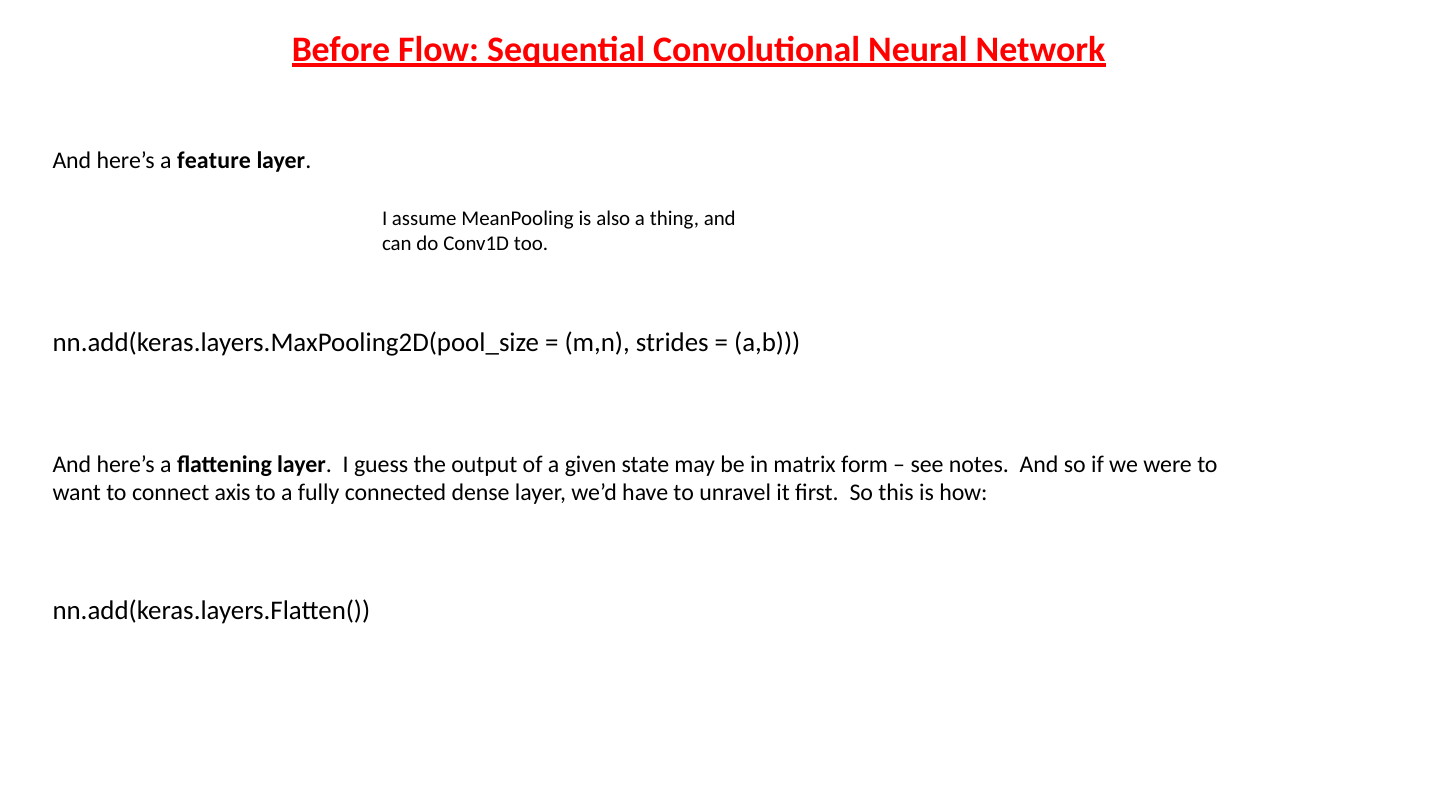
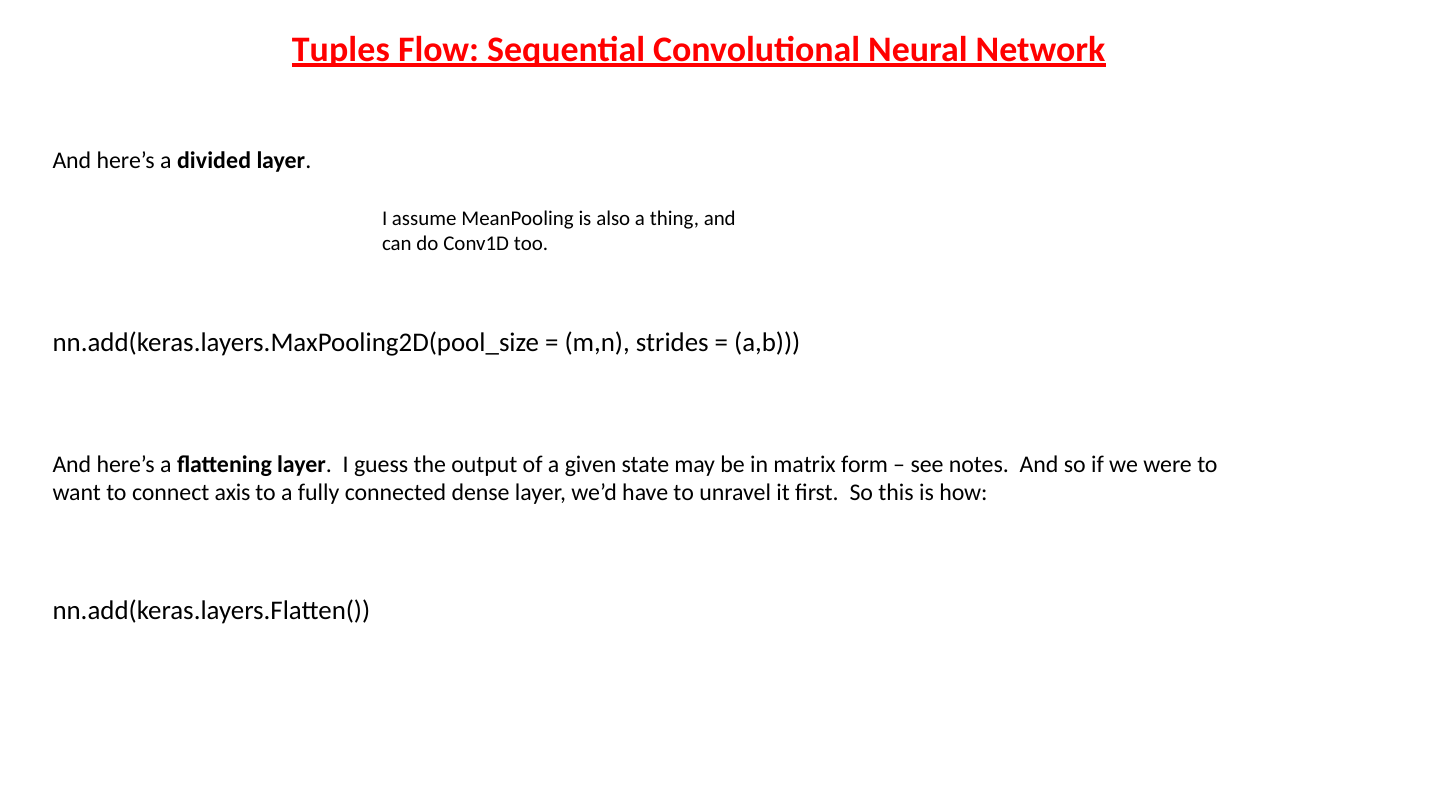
Before: Before -> Tuples
feature: feature -> divided
